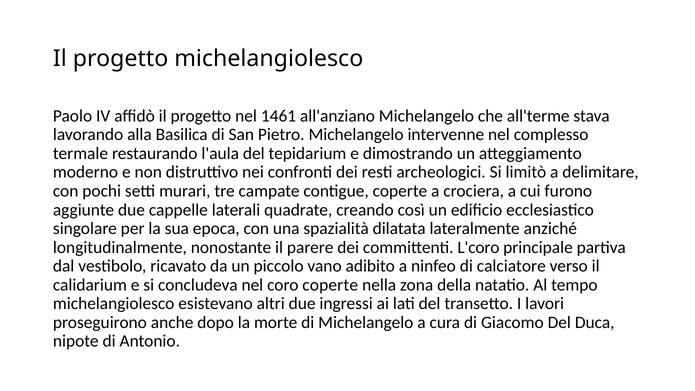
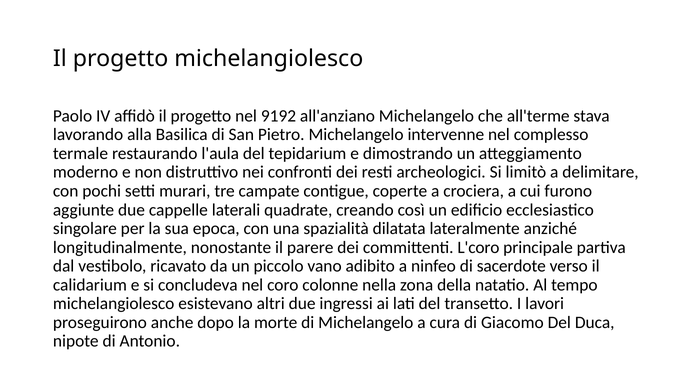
1461: 1461 -> 9192
calciatore: calciatore -> sacerdote
coro coperte: coperte -> colonne
